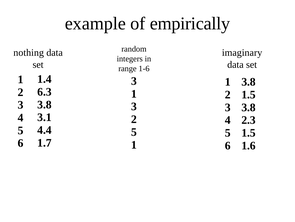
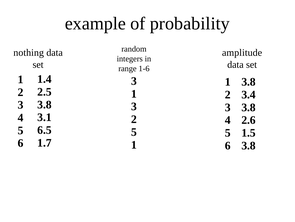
empirically: empirically -> probability
imaginary: imaginary -> amplitude
6.3: 6.3 -> 2.5
1.5 at (249, 94): 1.5 -> 3.4
2.3: 2.3 -> 2.6
4.4: 4.4 -> 6.5
1.6 at (249, 145): 1.6 -> 3.8
